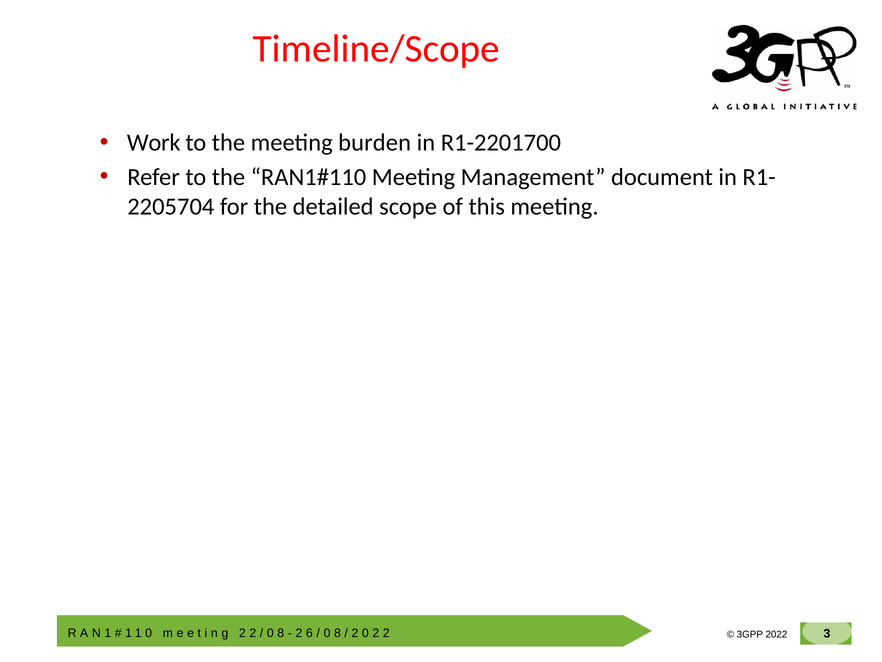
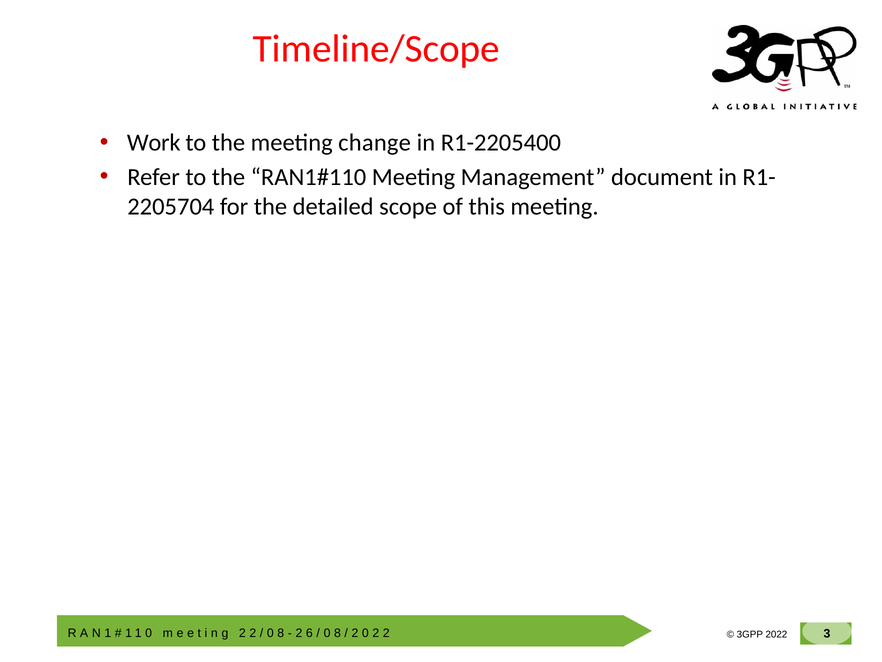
burden: burden -> change
R1-2201700: R1-2201700 -> R1-2205400
